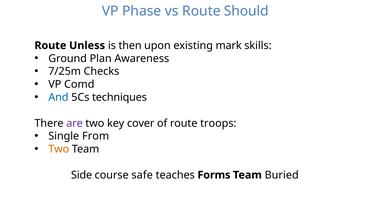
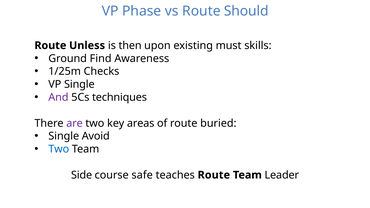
mark: mark -> must
Plan: Plan -> Find
7/25m: 7/25m -> 1/25m
VP Comd: Comd -> Single
And colour: blue -> purple
cover: cover -> areas
troops: troops -> buried
From: From -> Avoid
Two at (59, 149) colour: orange -> blue
teaches Forms: Forms -> Route
Buried: Buried -> Leader
